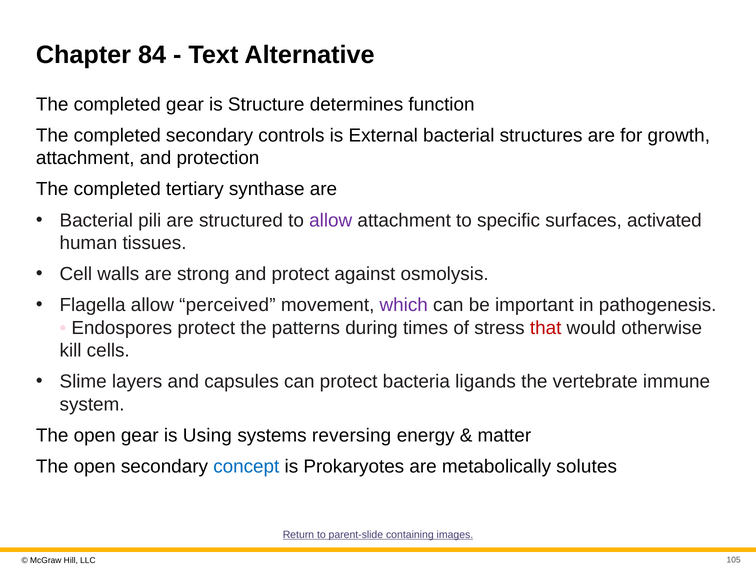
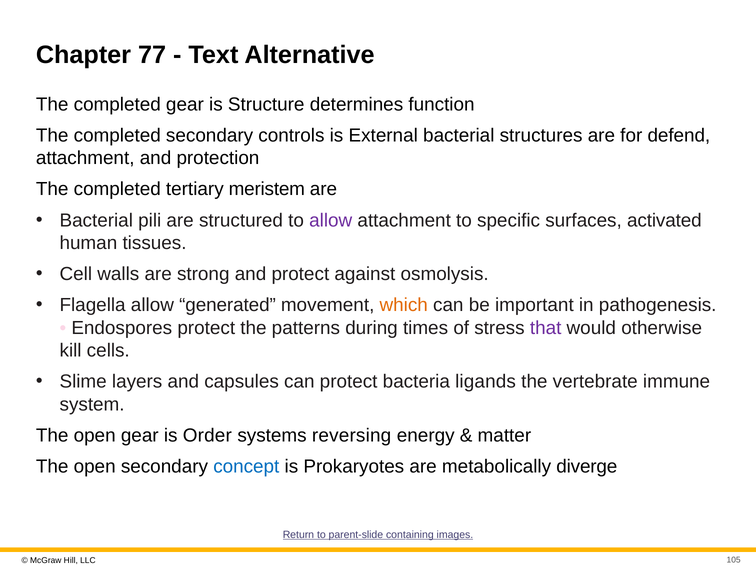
84: 84 -> 77
growth: growth -> defend
synthase: synthase -> meristem
perceived: perceived -> generated
which colour: purple -> orange
that colour: red -> purple
Using: Using -> Order
solutes: solutes -> diverge
